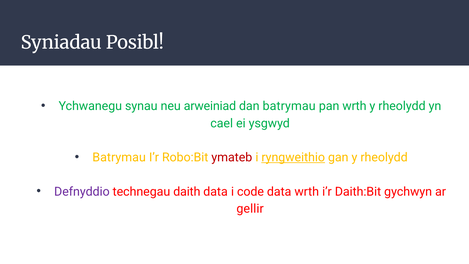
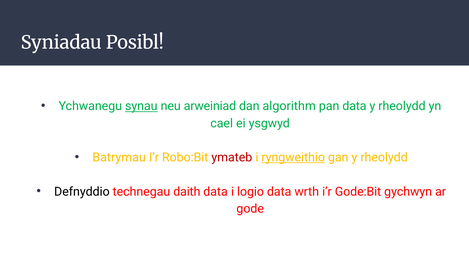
synau underline: none -> present
dan batrymau: batrymau -> algorithm
pan wrth: wrth -> data
Defnyddio colour: purple -> black
code: code -> logio
Daith:Bit: Daith:Bit -> Gode:Bit
gellir: gellir -> gode
